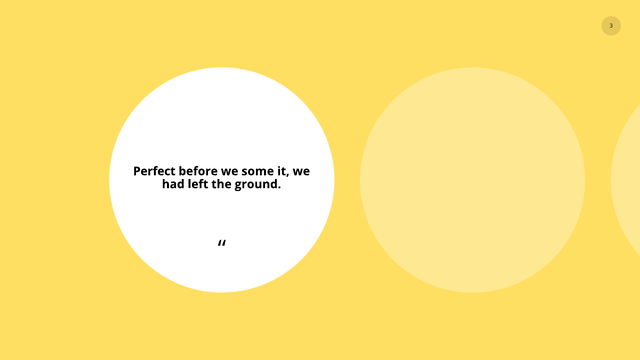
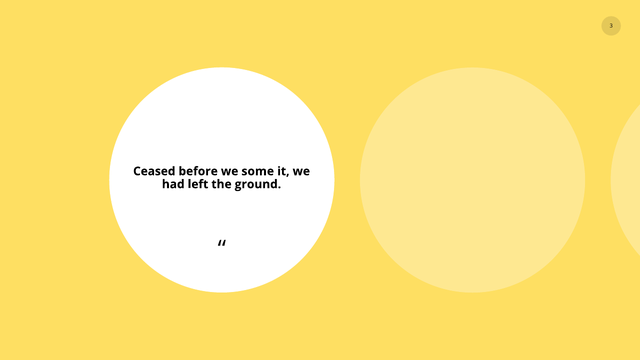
Perfect: Perfect -> Ceased
